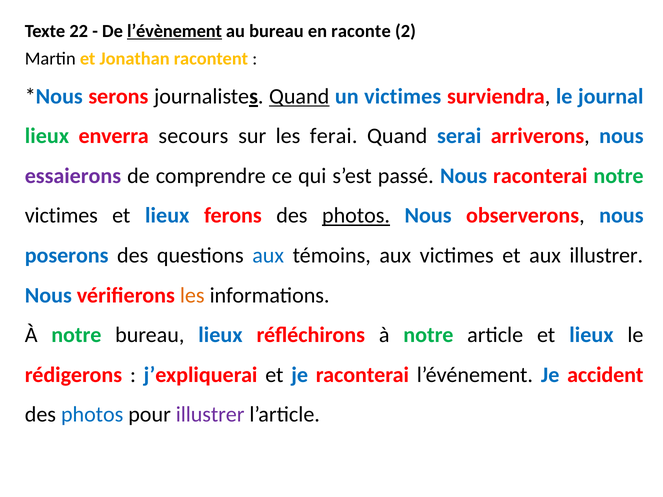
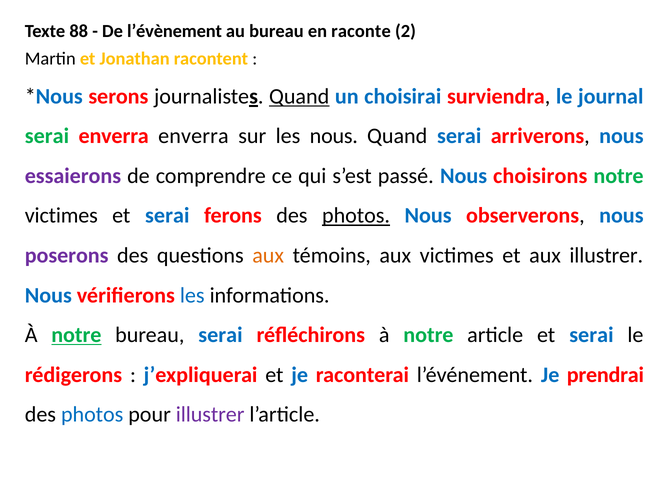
22: 22 -> 88
l’évènement underline: present -> none
un victimes: victimes -> choisirai
lieux at (47, 136): lieux -> serai
enverra secours: secours -> enverra
les ferai: ferai -> nous
Nous raconterai: raconterai -> choisirons
lieux at (167, 216): lieux -> serai
poserons colour: blue -> purple
aux at (268, 256) colour: blue -> orange
les at (192, 295) colour: orange -> blue
notre at (76, 335) underline: none -> present
bureau lieux: lieux -> serai
article et lieux: lieux -> serai
accident: accident -> prendrai
